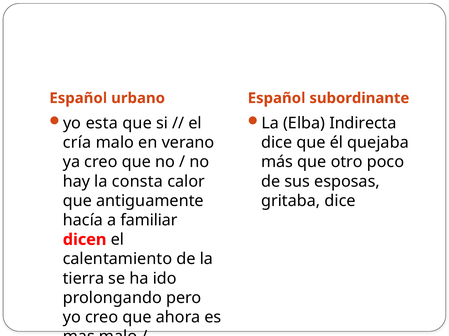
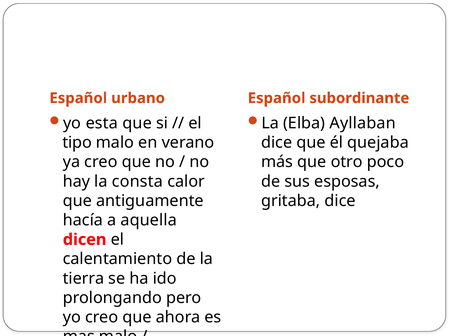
Indirecta: Indirecta -> Ayllaban
cría: cría -> tipo
familiar: familiar -> aquella
